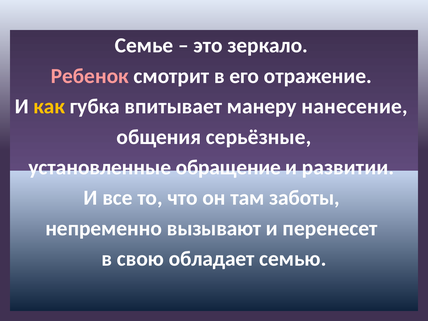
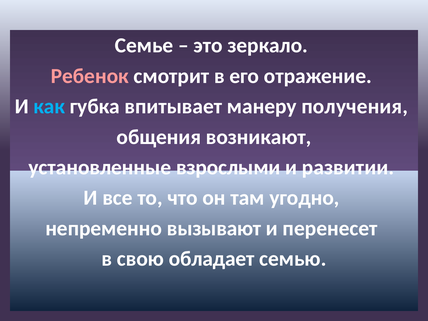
как colour: yellow -> light blue
нанесение: нанесение -> получения
серьёзные: серьёзные -> возникают
обращение: обращение -> взрослыми
заботы: заботы -> угодно
